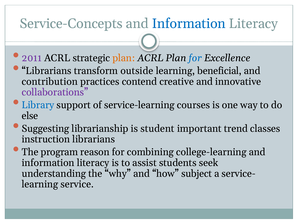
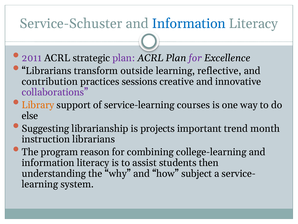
Service-Concepts: Service-Concepts -> Service-Schuster
plan at (124, 58) colour: orange -> purple
for at (195, 58) colour: blue -> purple
beneficial: beneficial -> reflective
contend: contend -> sessions
Library colour: blue -> orange
student: student -> projects
classes: classes -> month
seek: seek -> then
service: service -> system
